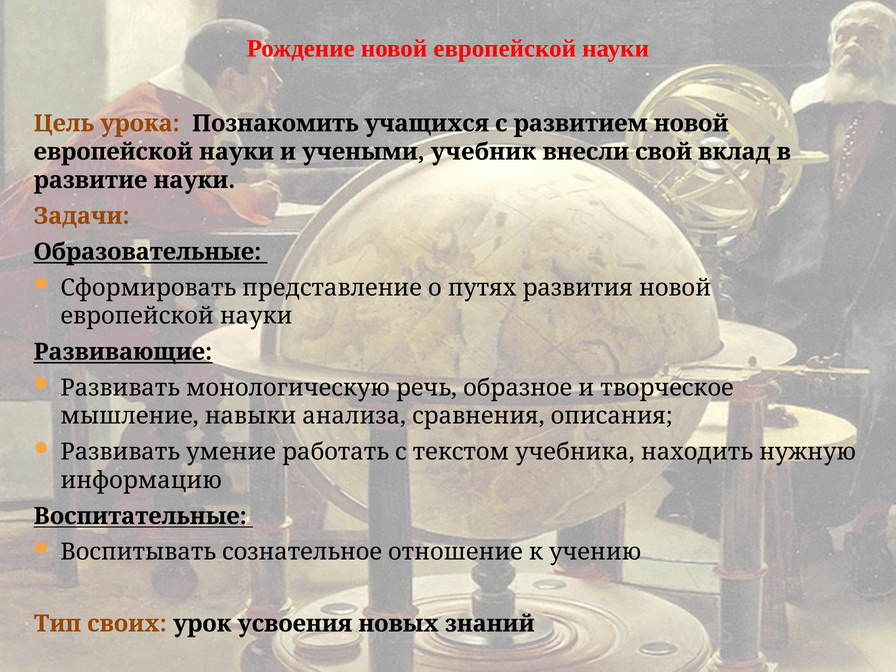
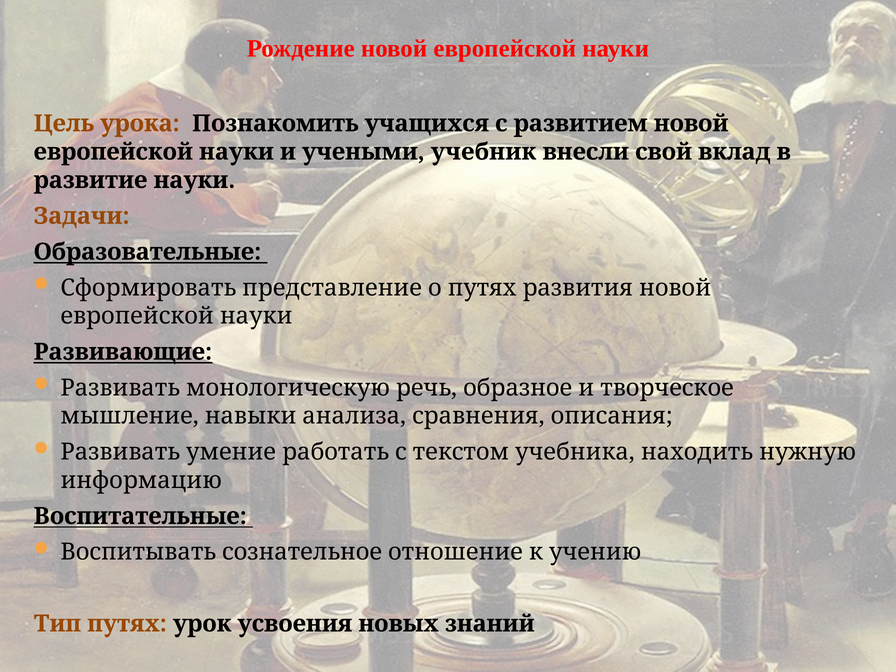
Тип своих: своих -> путях
